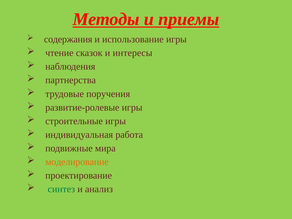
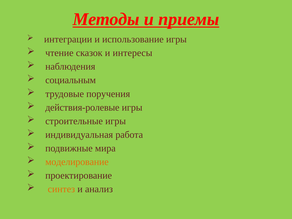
содержания: содержания -> интеграции
партнерства: партнерства -> социальным
развитие-ролевые: развитие-ролевые -> действия-ролевые
синтез colour: green -> orange
